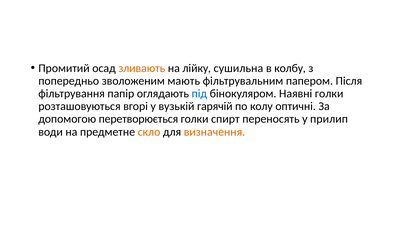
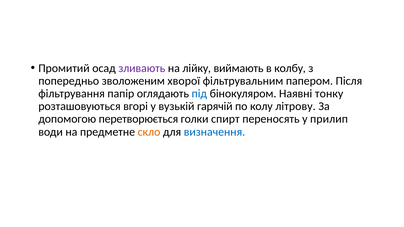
зливають colour: orange -> purple
сушильна: сушильна -> виймають
мають: мають -> хворої
Наявні голки: голки -> тонку
оптичні: оптичні -> літрову
визначення colour: orange -> blue
